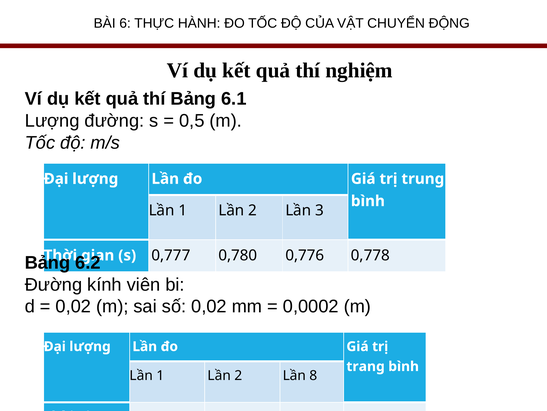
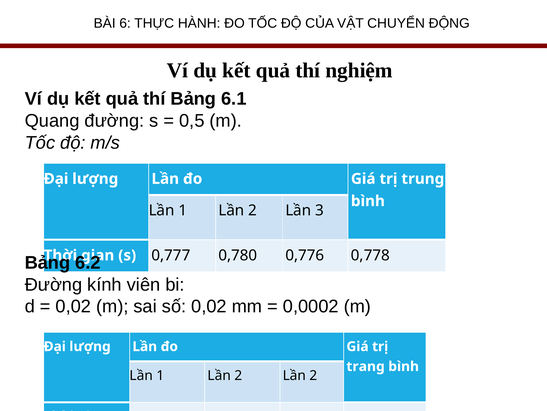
Lượng at (52, 121): Lượng -> Quang
2 Lần 8: 8 -> 2
